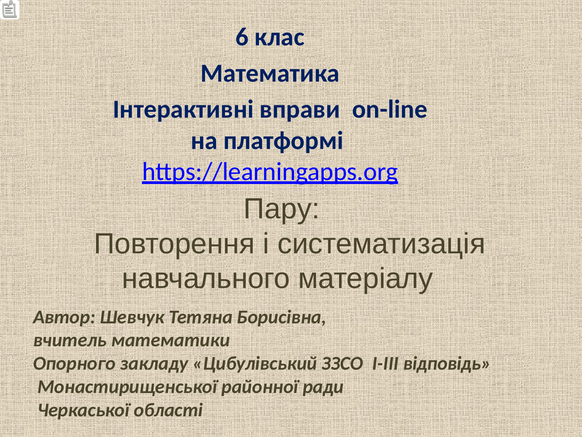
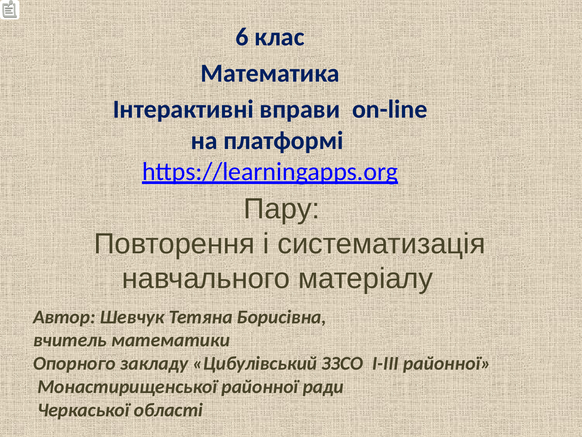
І-ІІІ відповідь: відповідь -> районної
